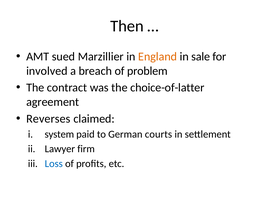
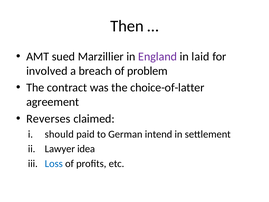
England colour: orange -> purple
sale: sale -> laid
system: system -> should
courts: courts -> intend
firm: firm -> idea
